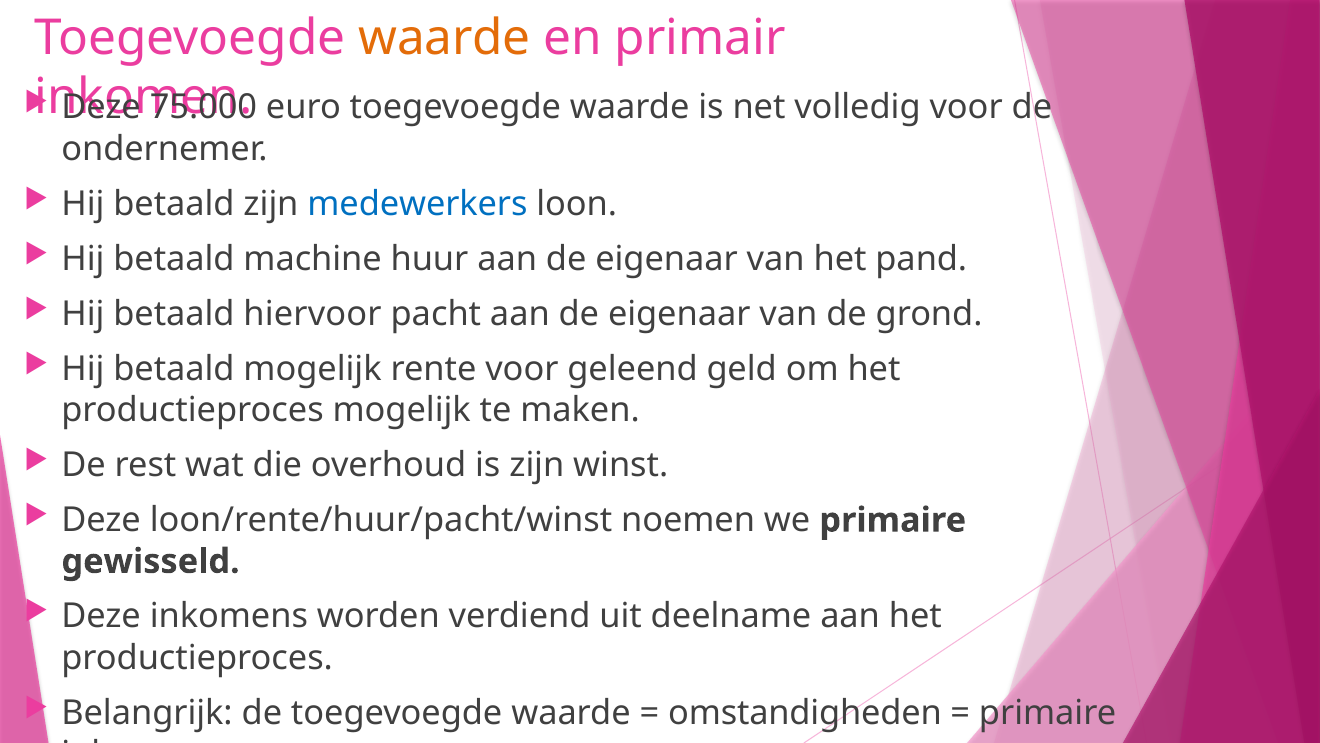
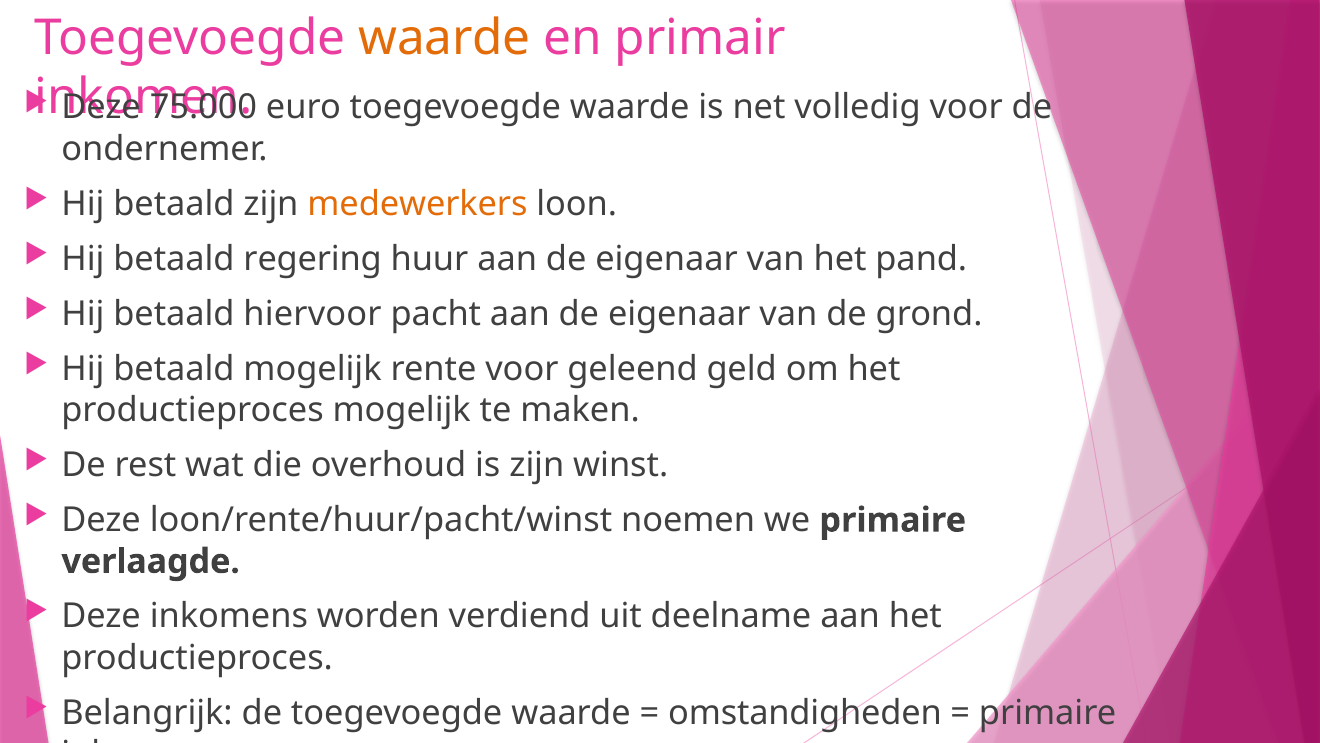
medewerkers colour: blue -> orange
machine: machine -> regering
gewisseld: gewisseld -> verlaagde
